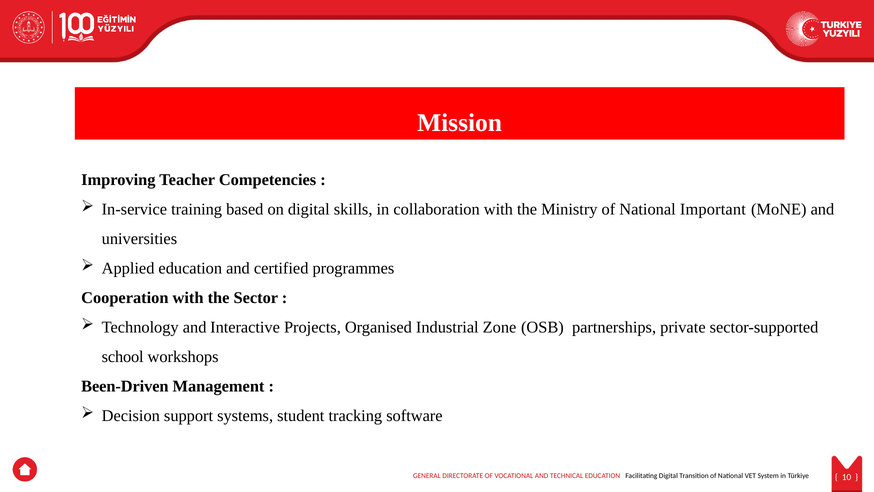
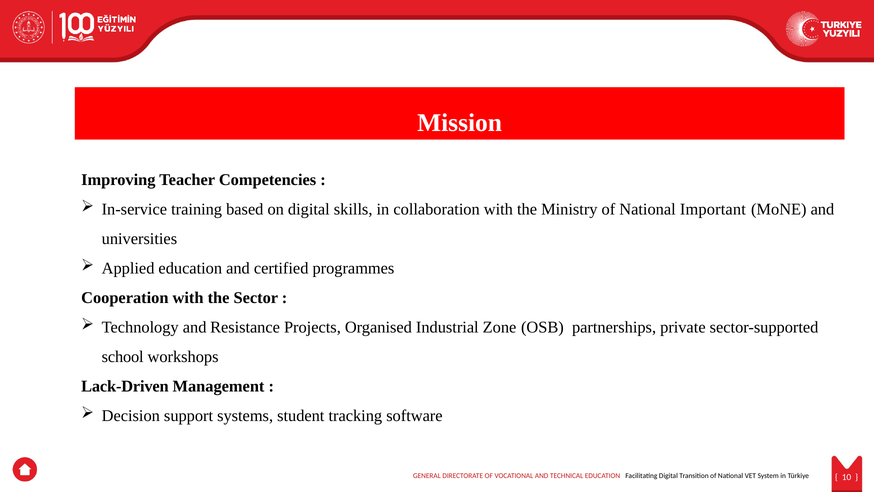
Interactive: Interactive -> Resistance
Been-Driven: Been-Driven -> Lack-Driven
